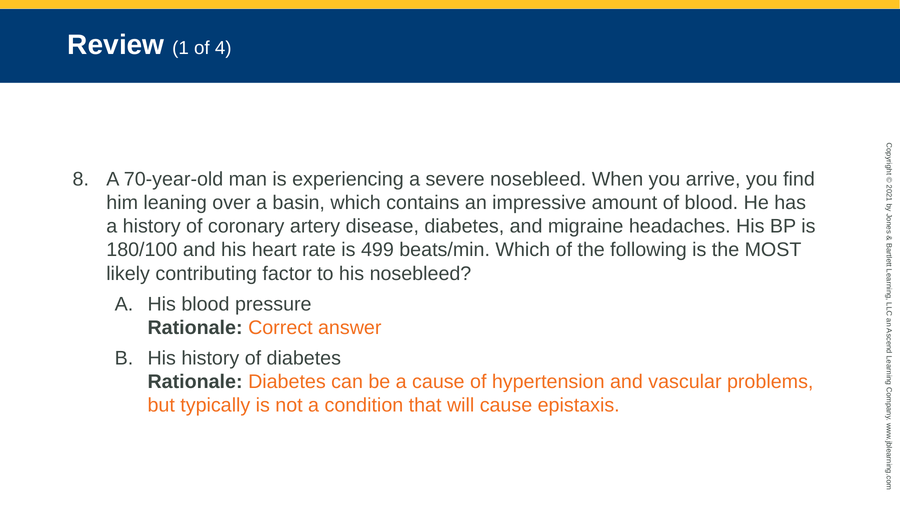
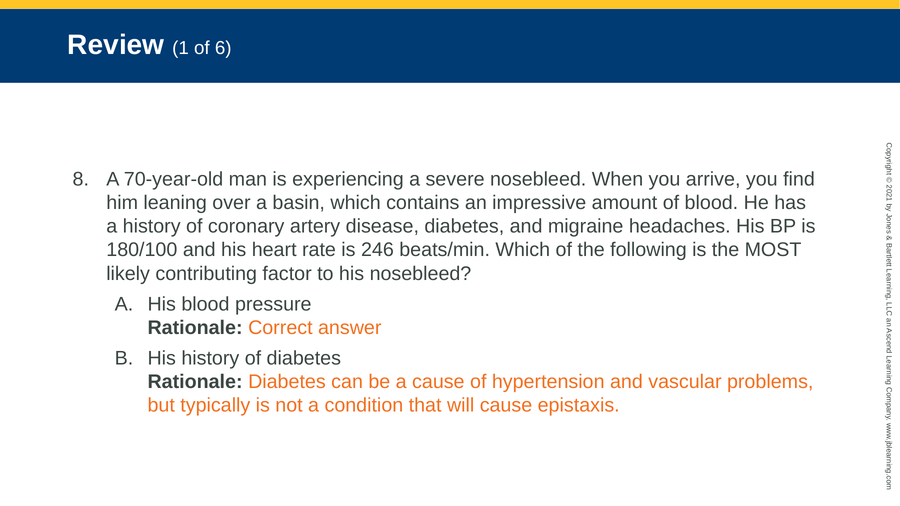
4: 4 -> 6
499: 499 -> 246
